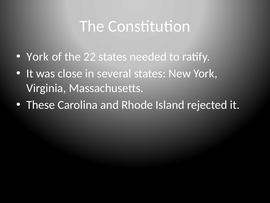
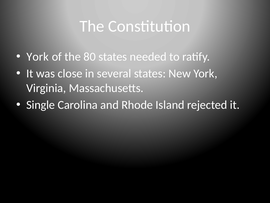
22: 22 -> 80
These: These -> Single
